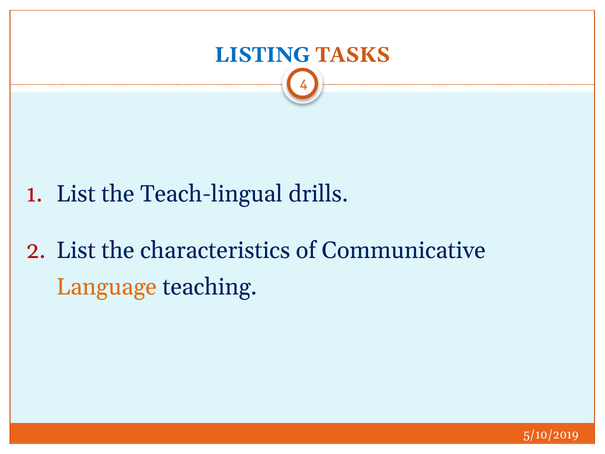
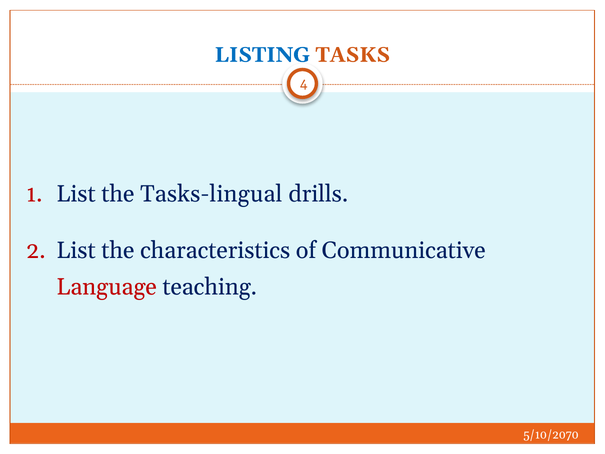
Teach-lingual: Teach-lingual -> Tasks-lingual
Language colour: orange -> red
5/10/2019: 5/10/2019 -> 5/10/2070
